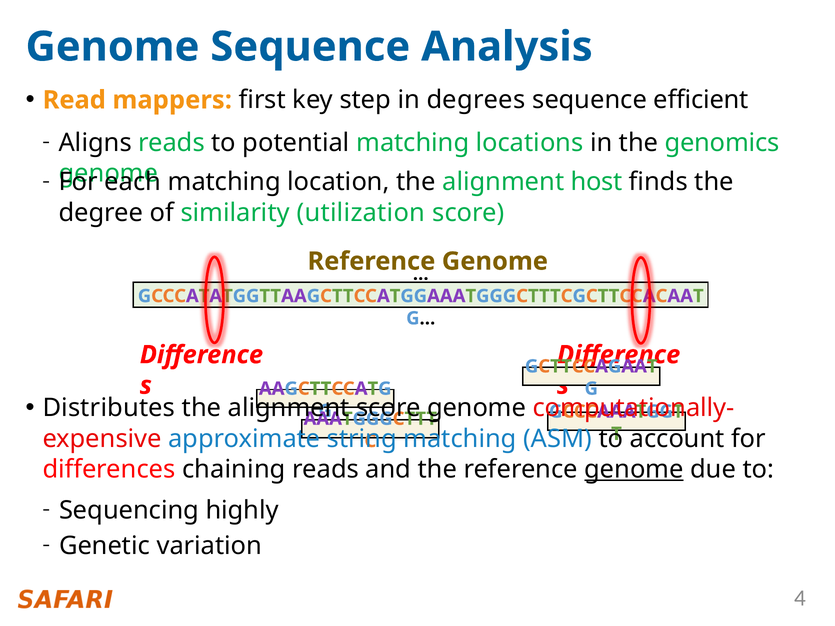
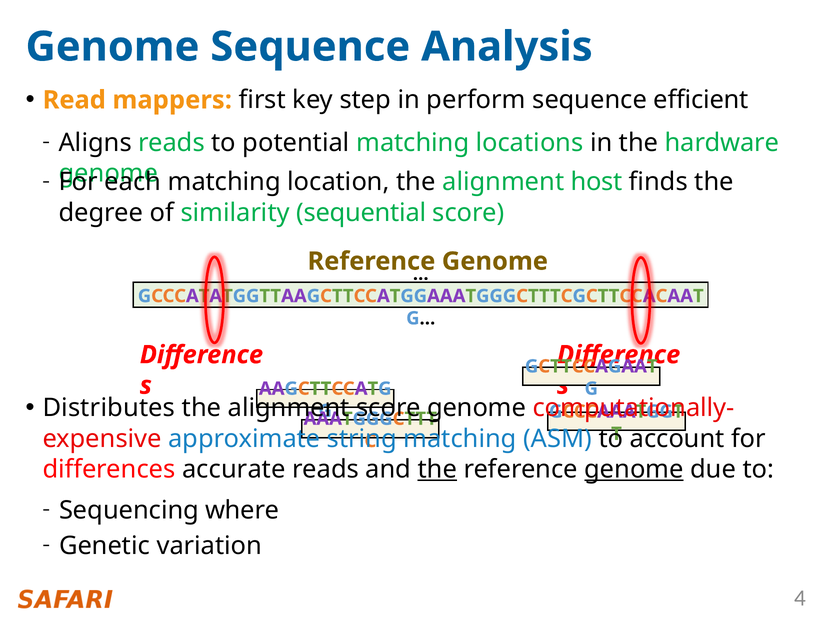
degrees: degrees -> perform
genomics: genomics -> hardware
utilization: utilization -> sequential
chaining: chaining -> accurate
the at (437, 469) underline: none -> present
highly: highly -> where
